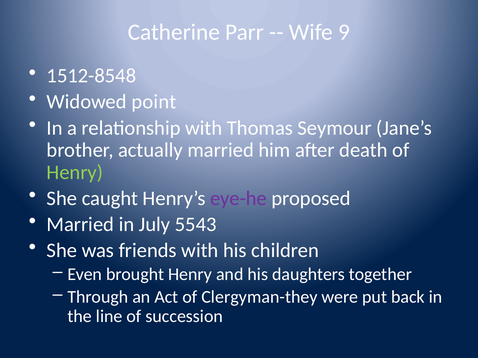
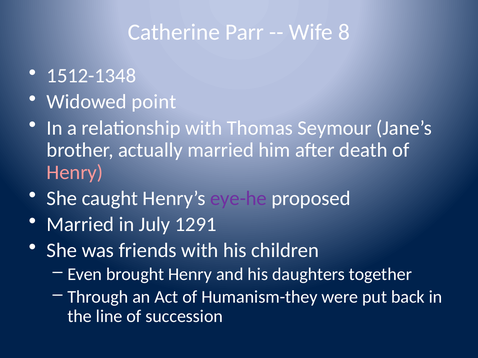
9: 9 -> 8
1512-8548: 1512-8548 -> 1512-1348
Henry at (75, 173) colour: light green -> pink
5543: 5543 -> 1291
Clergyman-they: Clergyman-they -> Humanism-they
